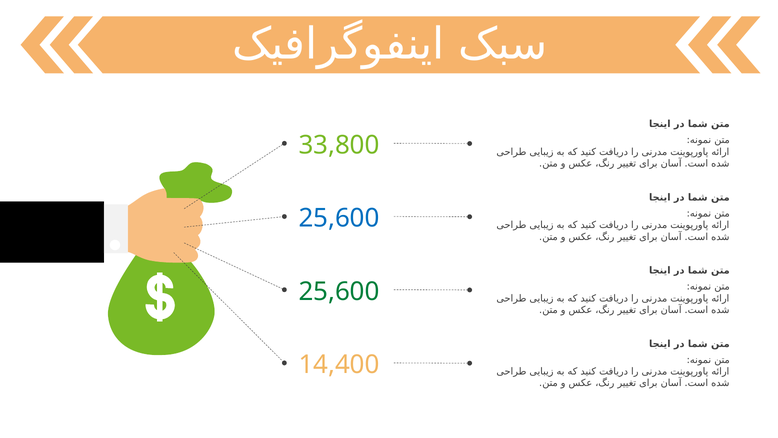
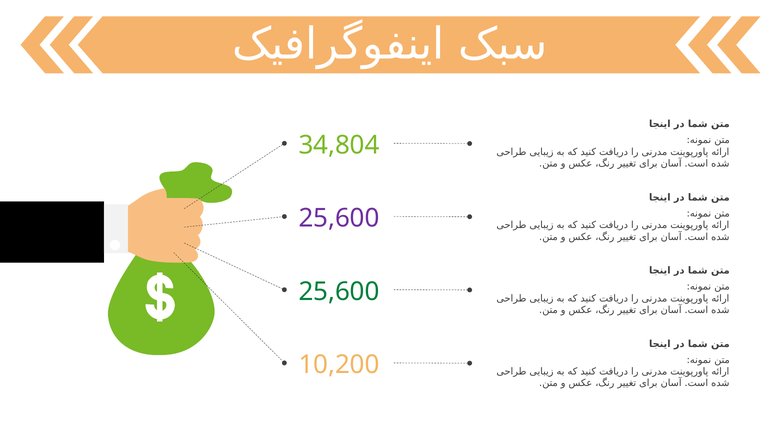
33,800: 33,800 -> 34,804
25,600 at (339, 218) colour: blue -> purple
14,400: 14,400 -> 10,200
